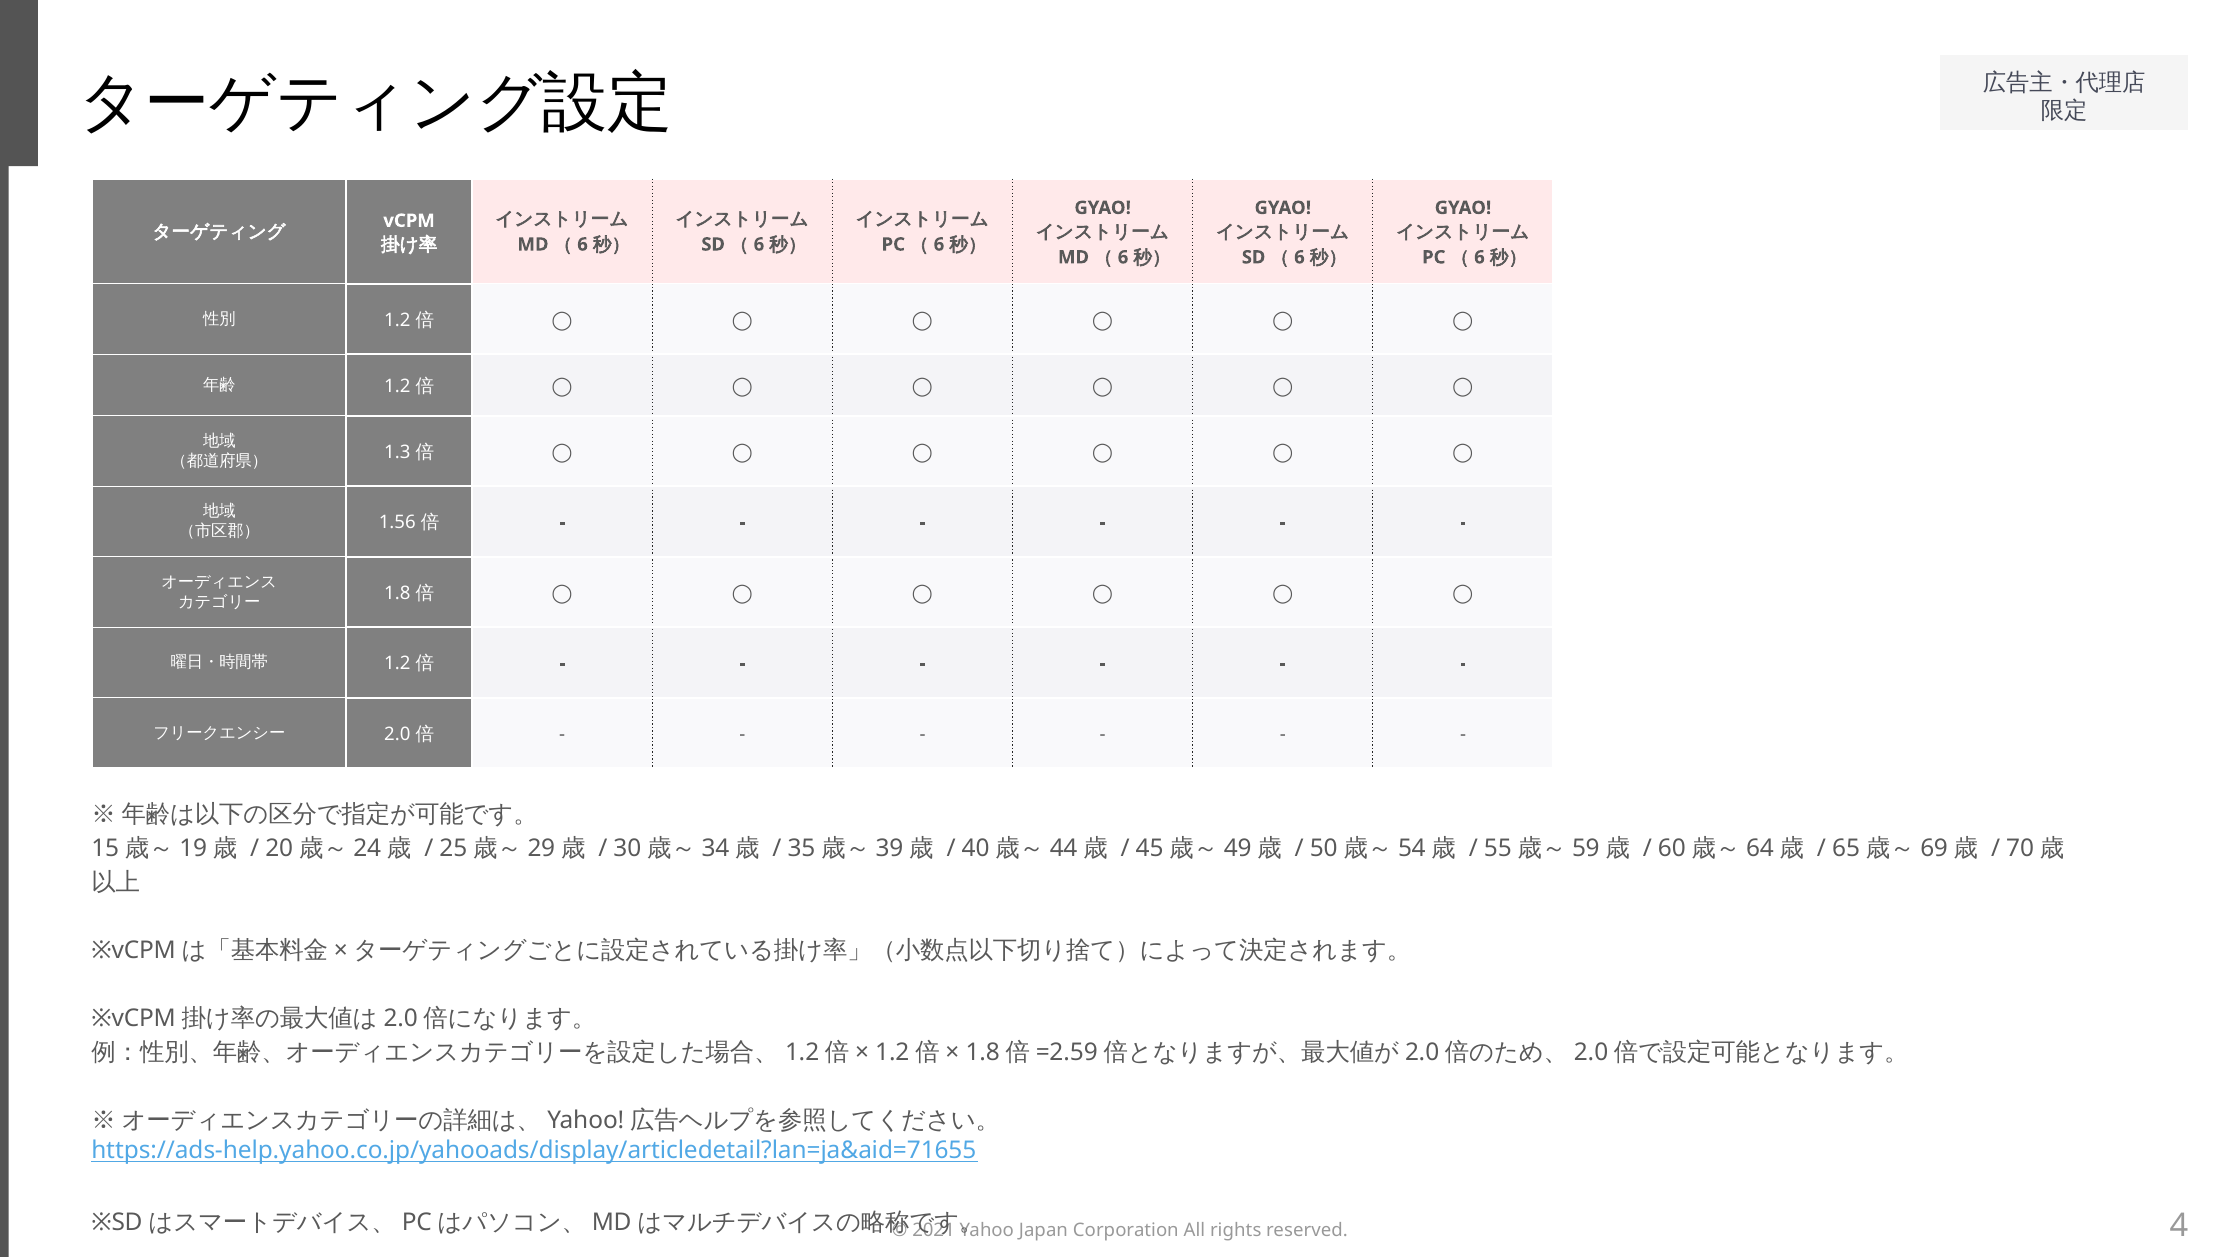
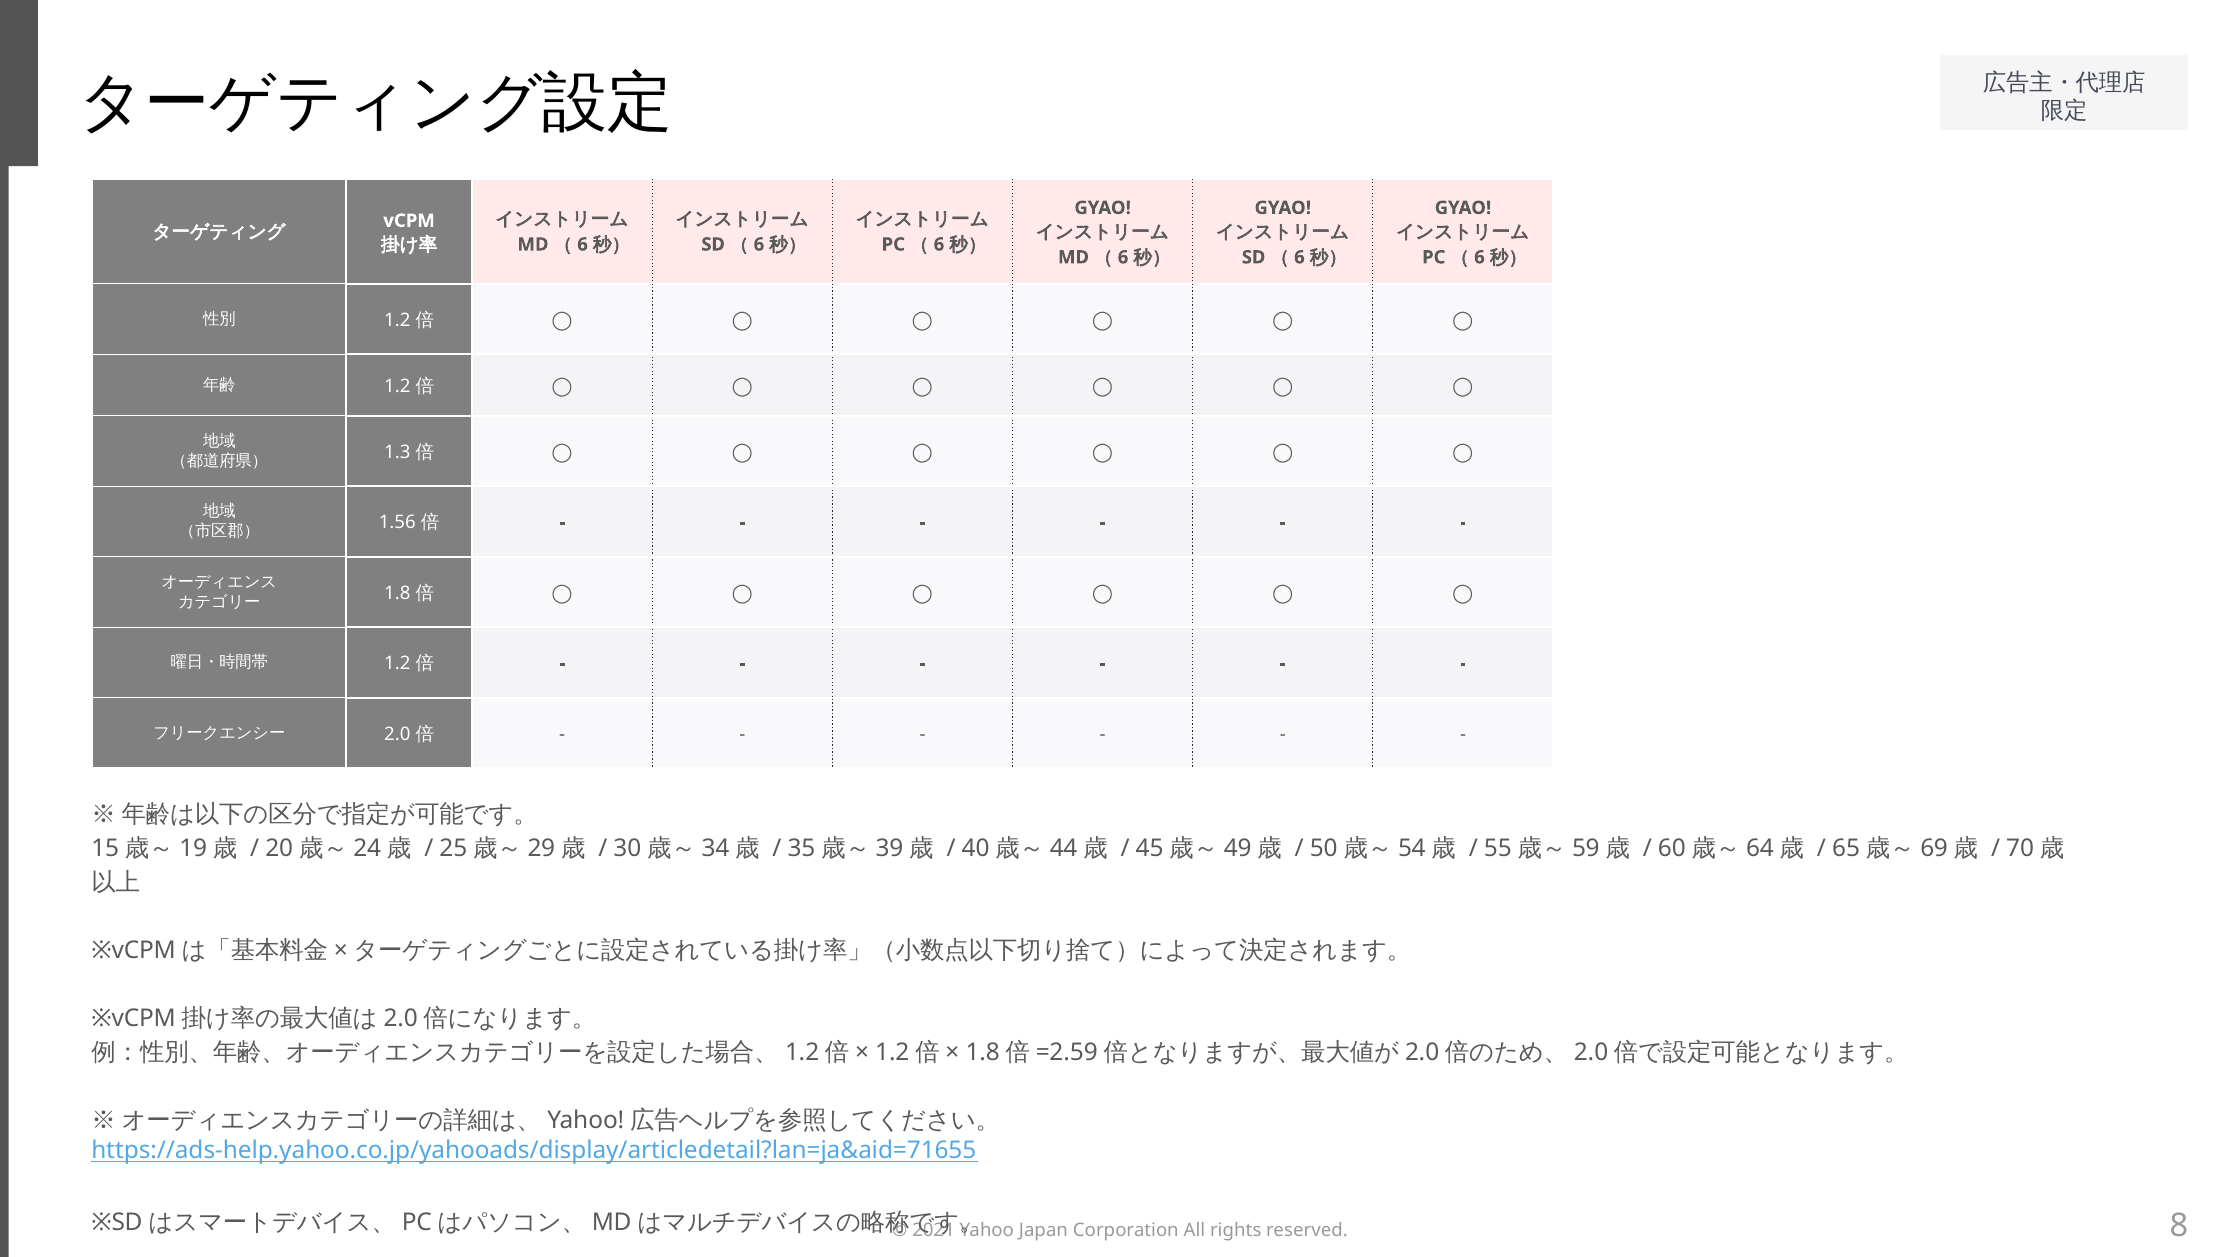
4: 4 -> 8
